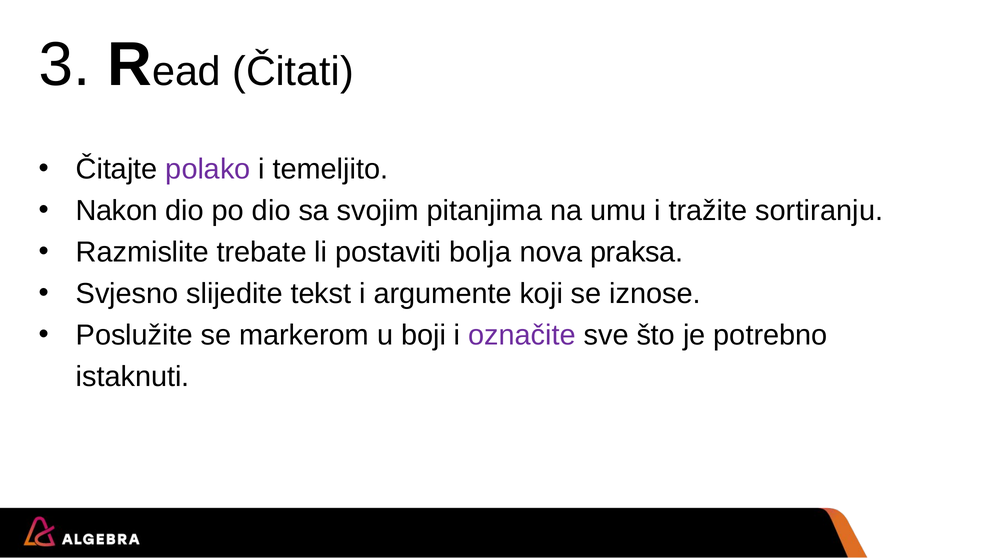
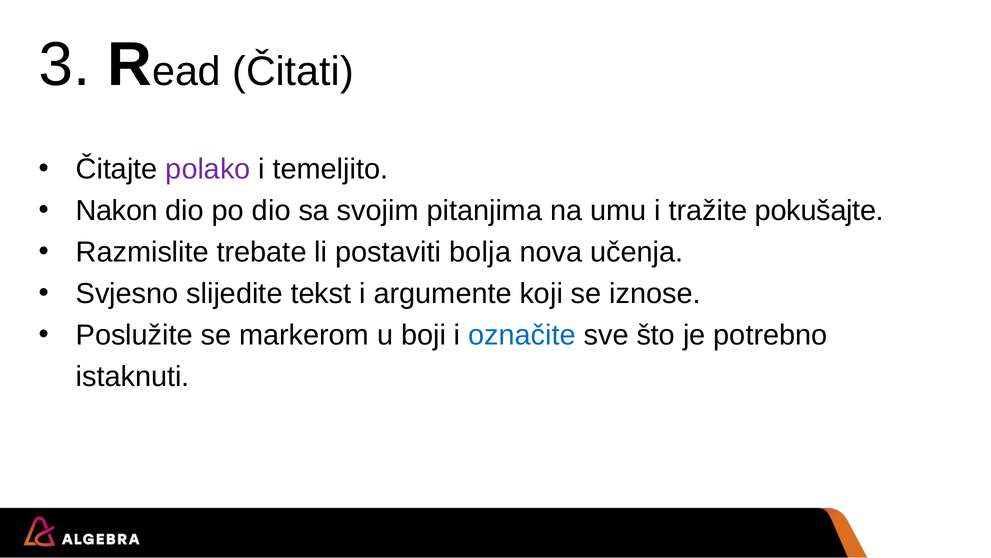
sortiranju: sortiranju -> pokušajte
praksa: praksa -> učenja
označite colour: purple -> blue
